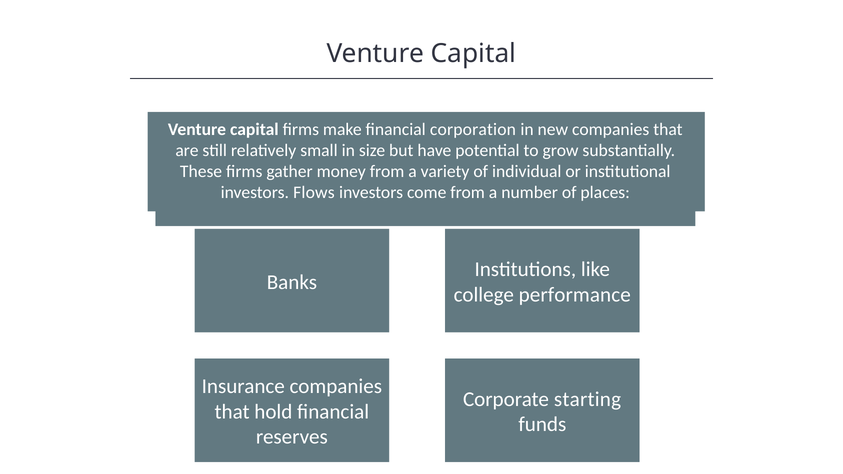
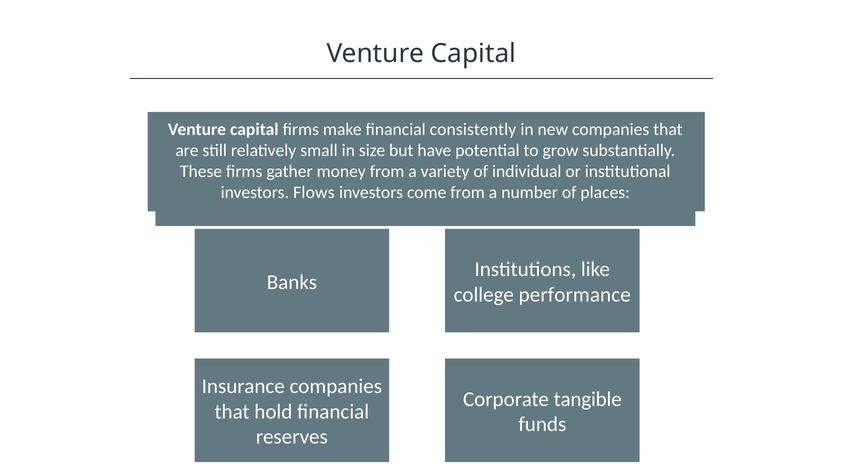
corporation: corporation -> consistently
starting: starting -> tangible
